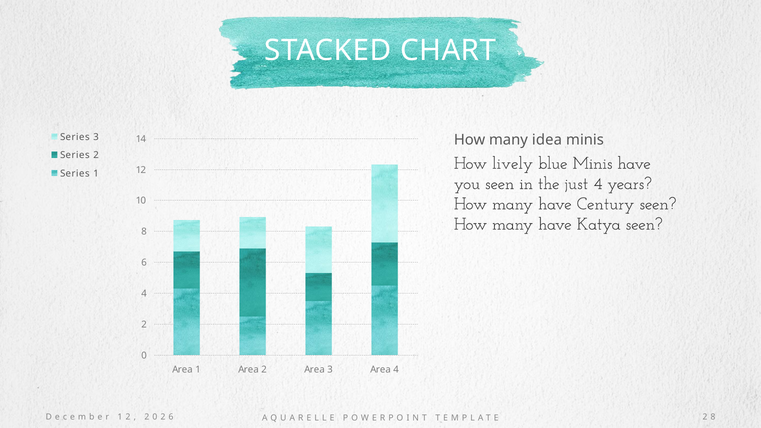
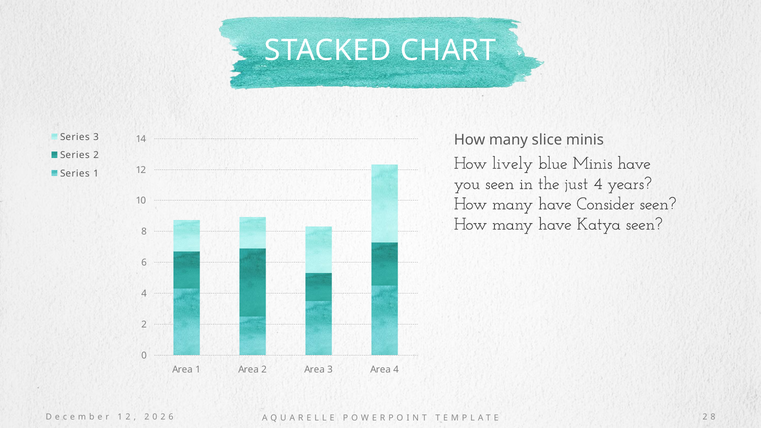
idea: idea -> slice
Century: Century -> Consider
